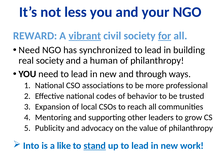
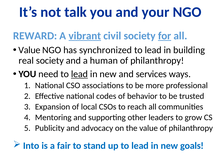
less: less -> talk
Need at (29, 50): Need -> Value
lead at (79, 74) underline: none -> present
through: through -> services
like: like -> fair
stand underline: present -> none
work: work -> goals
